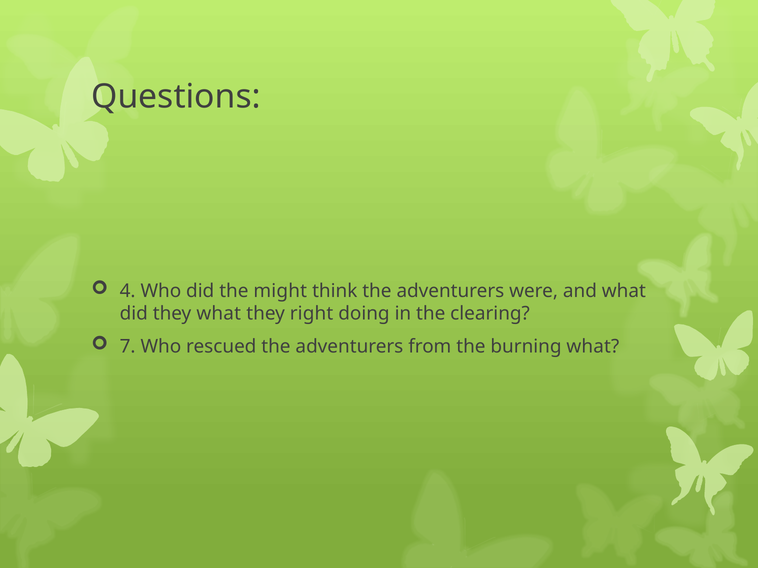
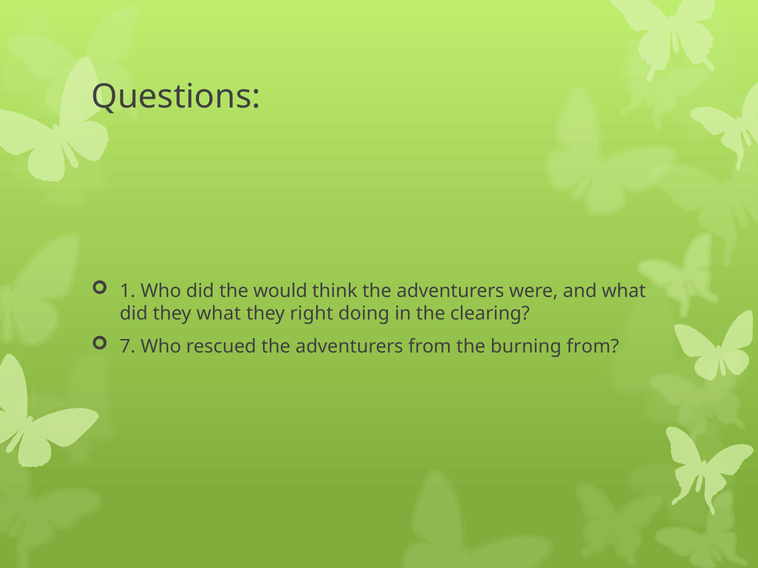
4: 4 -> 1
might: might -> would
burning what: what -> from
